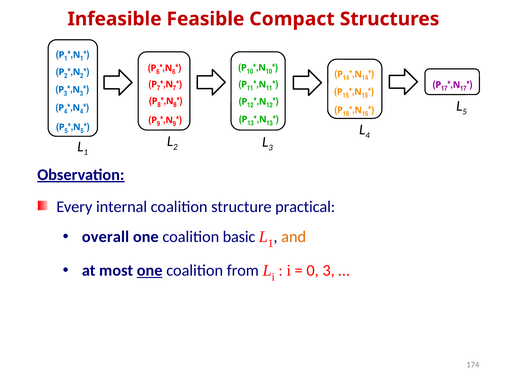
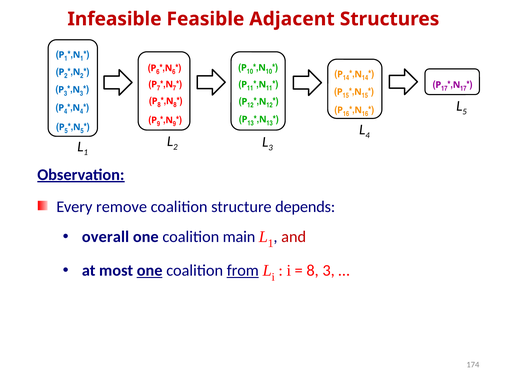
Compact: Compact -> Adjacent
internal: internal -> remove
practical: practical -> depends
basic: basic -> main
and colour: orange -> red
from underline: none -> present
0 at (313, 271): 0 -> 8
